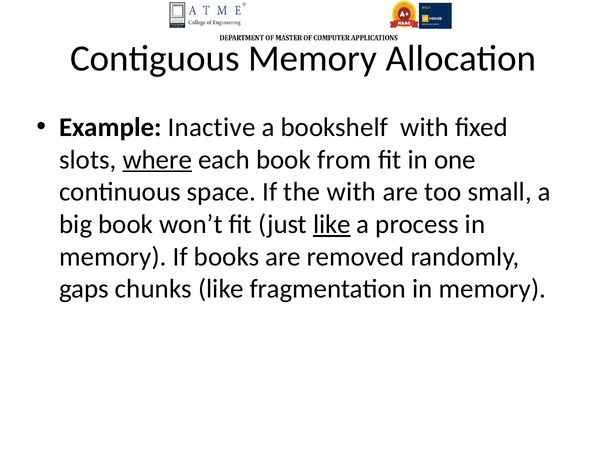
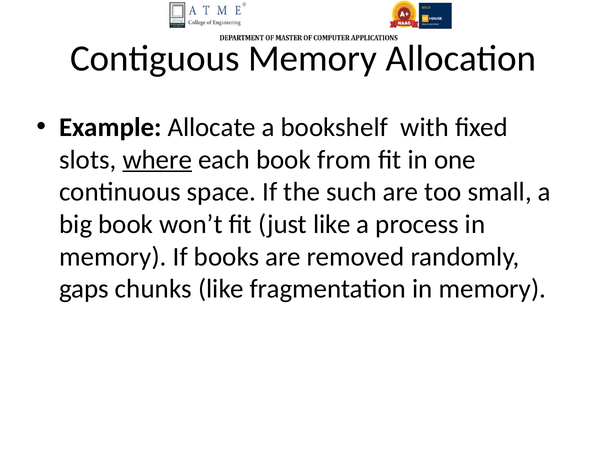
Inactive: Inactive -> Allocate
the with: with -> such
like at (332, 224) underline: present -> none
